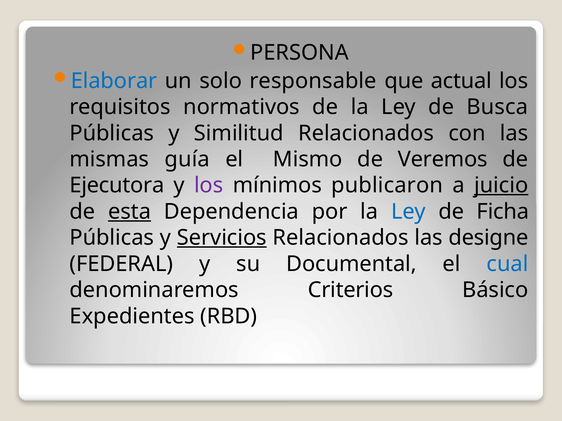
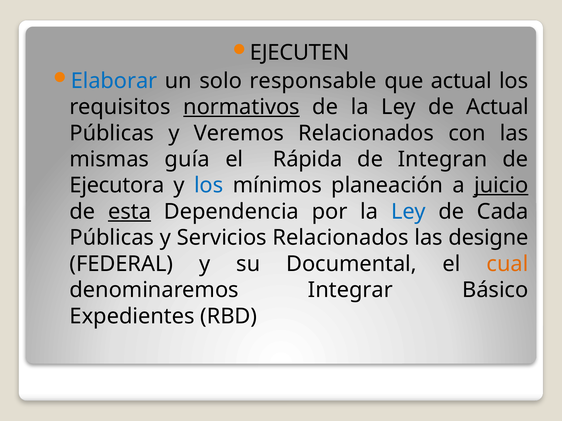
PERSONA: PERSONA -> EJECUTEN
normativos underline: none -> present
de Busca: Busca -> Actual
Similitud: Similitud -> Veremos
Mismo: Mismo -> Rápida
Veremos: Veremos -> Integran
los at (209, 186) colour: purple -> blue
publicaron: publicaron -> planeación
Ficha: Ficha -> Cada
Servicios underline: present -> none
cual colour: blue -> orange
Criterios: Criterios -> Integrar
